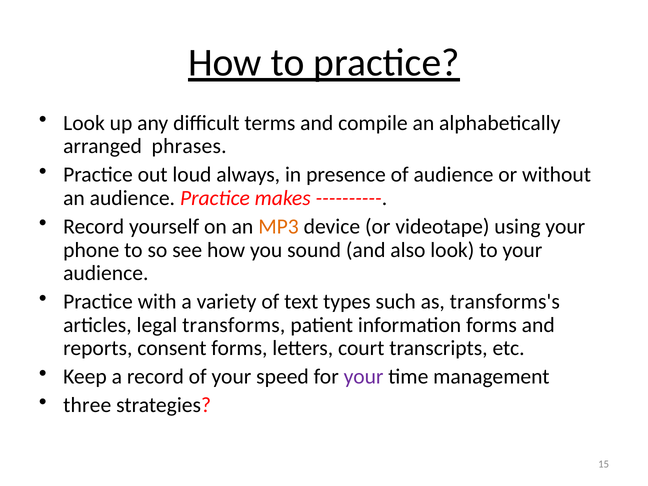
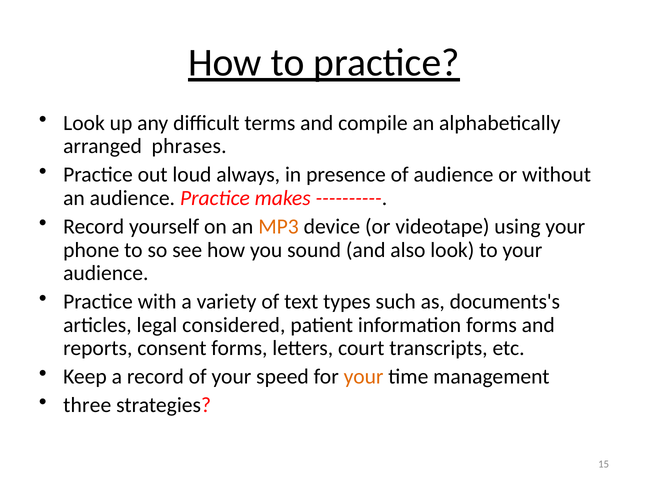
transforms's: transforms's -> documents's
transforms: transforms -> considered
your at (364, 377) colour: purple -> orange
